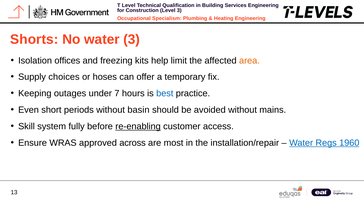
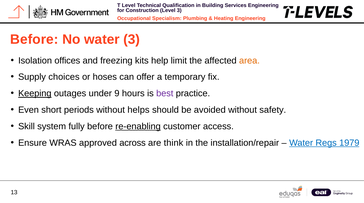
Shorts at (34, 39): Shorts -> Before
Keeping underline: none -> present
7: 7 -> 9
best colour: blue -> purple
basin: basin -> helps
mains: mains -> safety
most: most -> think
1960: 1960 -> 1979
